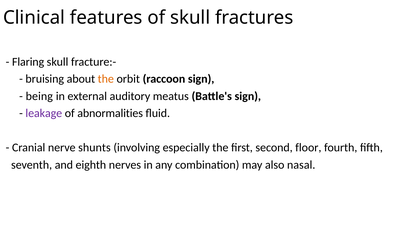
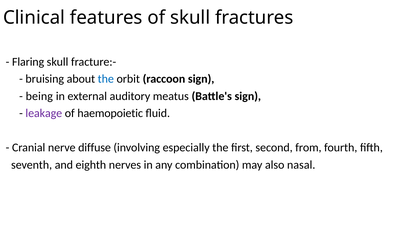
the at (106, 79) colour: orange -> blue
abnormalities: abnormalities -> haemopoietic
shunts: shunts -> diffuse
floor: floor -> from
